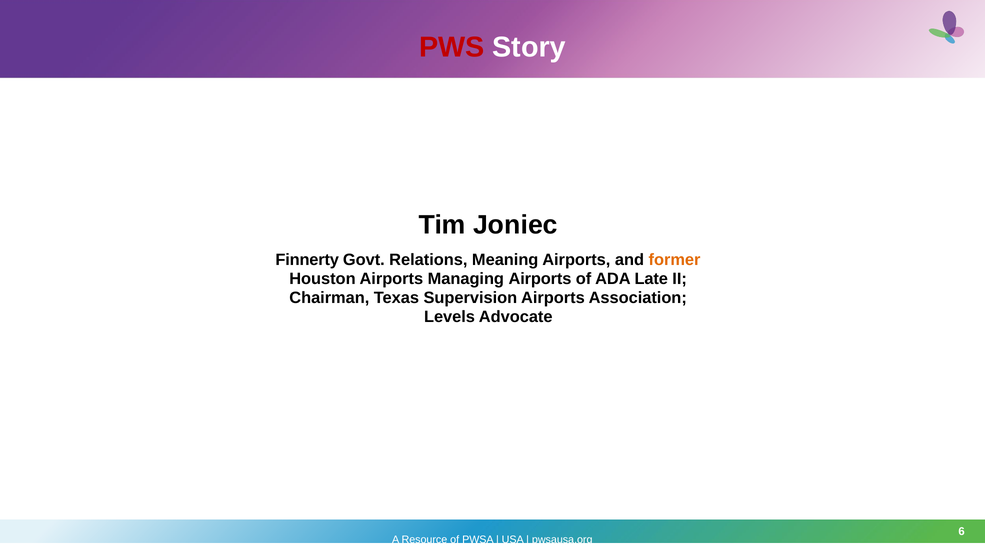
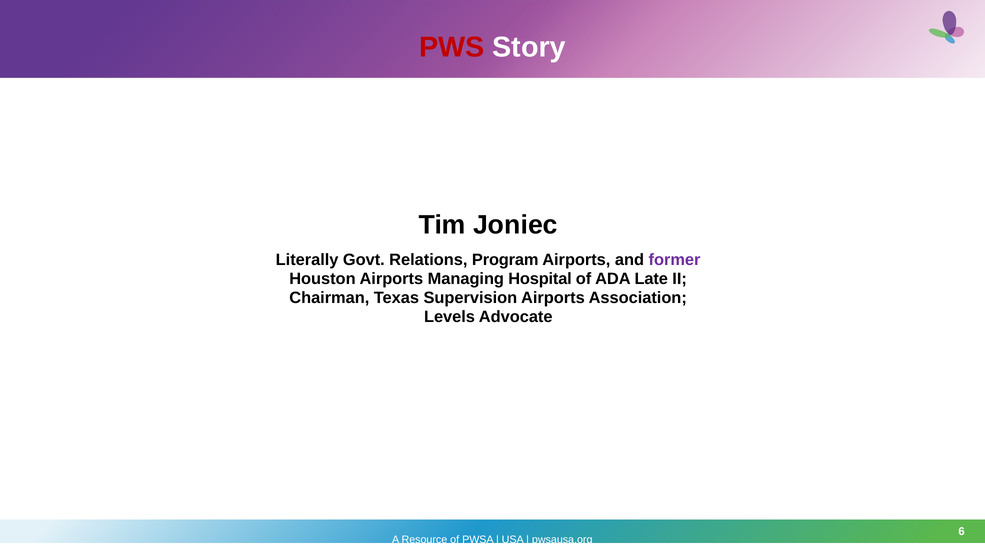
Finnerty: Finnerty -> Literally
Meaning: Meaning -> Program
former colour: orange -> purple
Managing Airports: Airports -> Hospital
